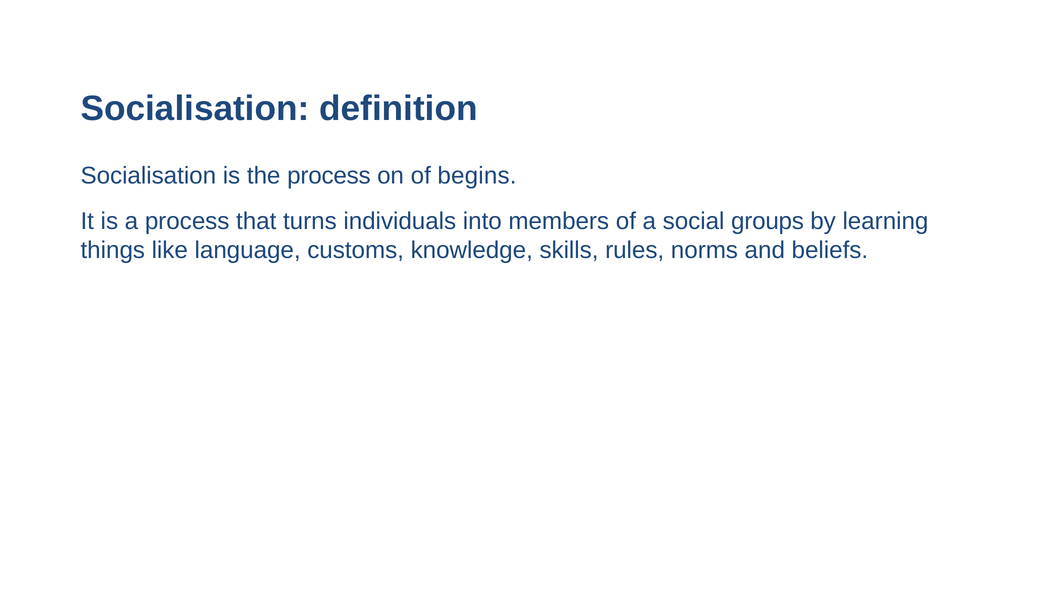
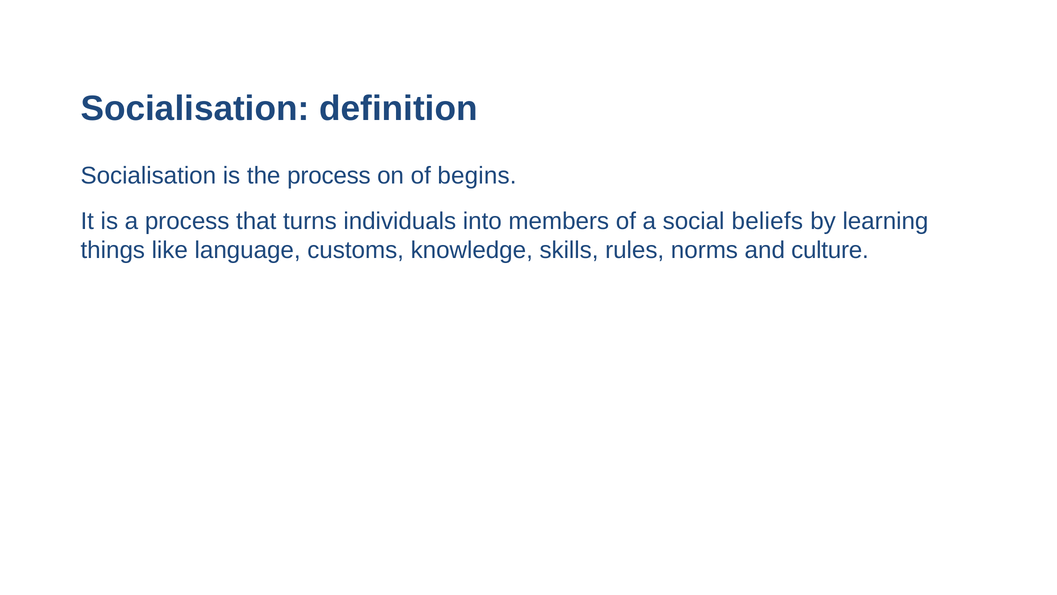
groups: groups -> beliefs
beliefs: beliefs -> culture
